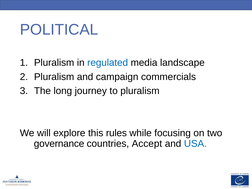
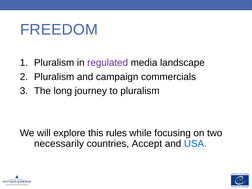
POLITICAL: POLITICAL -> FREEDOM
regulated colour: blue -> purple
governance: governance -> necessarily
